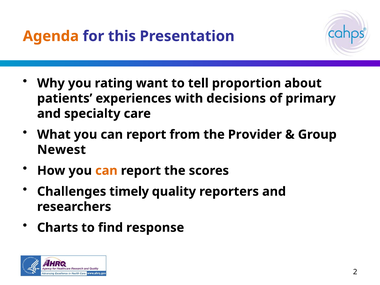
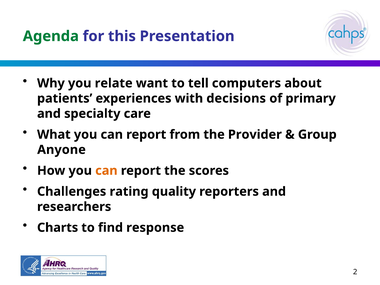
Agenda colour: orange -> green
rating: rating -> relate
proportion: proportion -> computers
Newest: Newest -> Anyone
timely: timely -> rating
